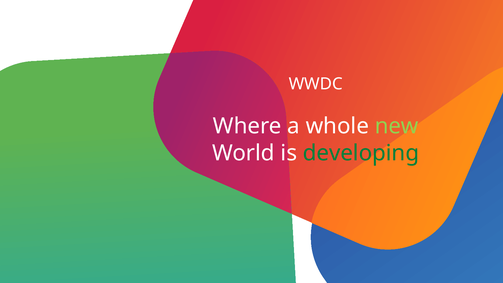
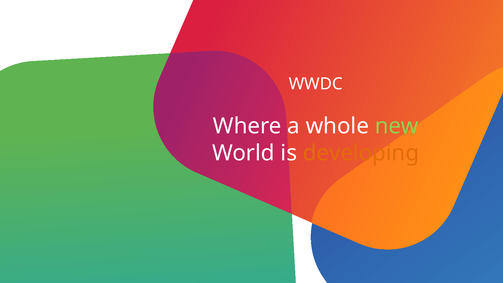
developing colour: green -> orange
